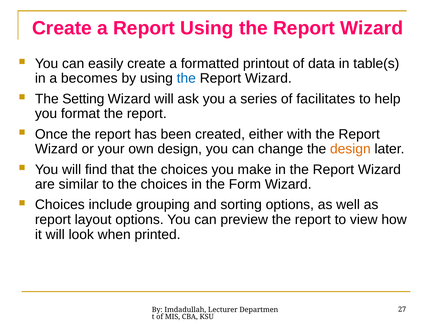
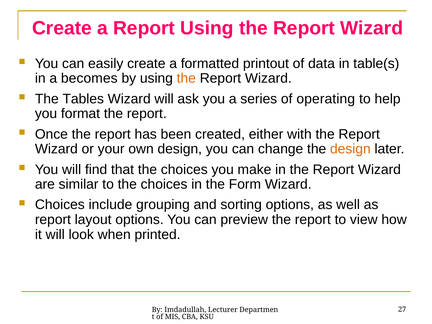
the at (186, 78) colour: blue -> orange
Setting: Setting -> Tables
facilitates: facilitates -> operating
